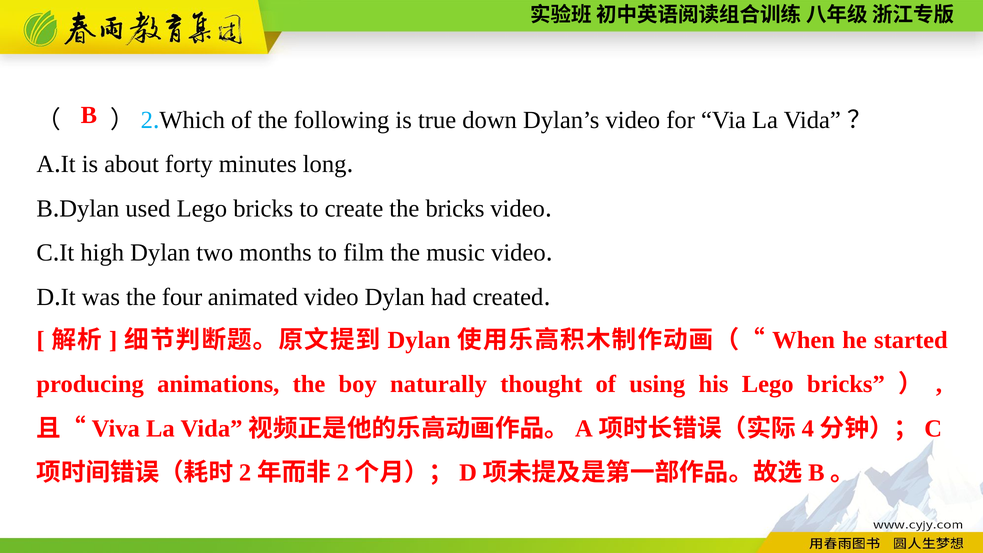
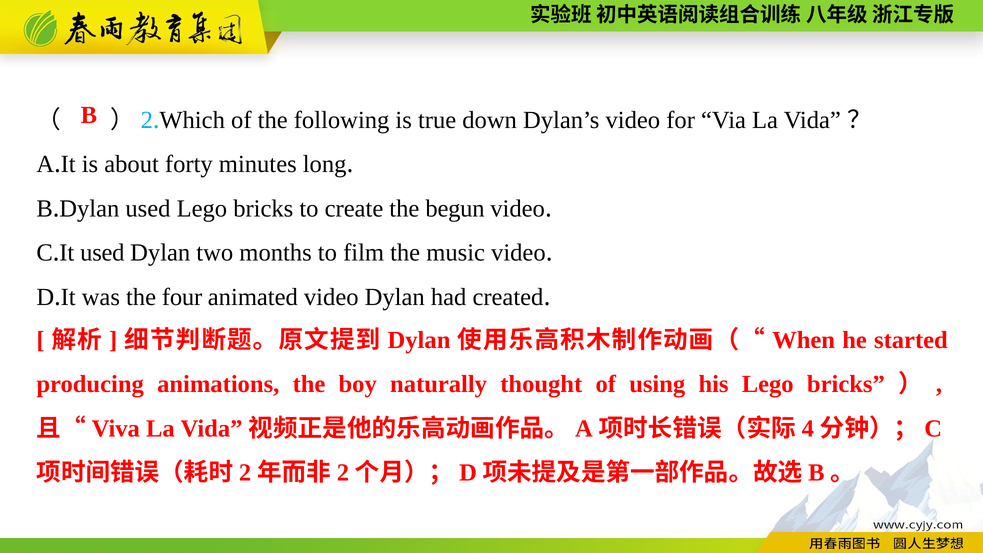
the bricks: bricks -> begun
high at (102, 253): high -> used
